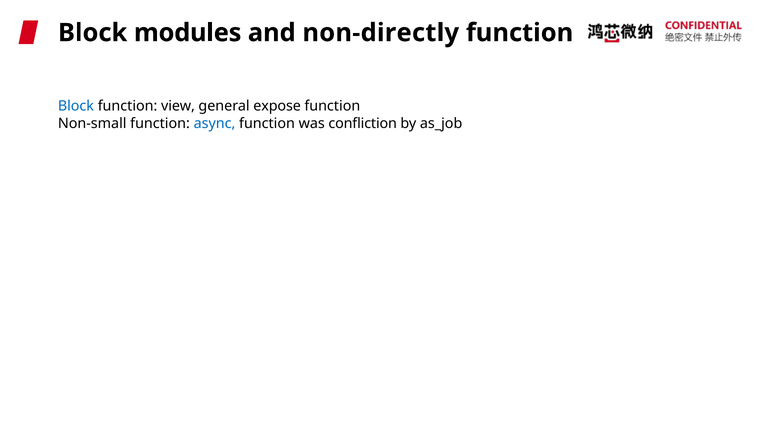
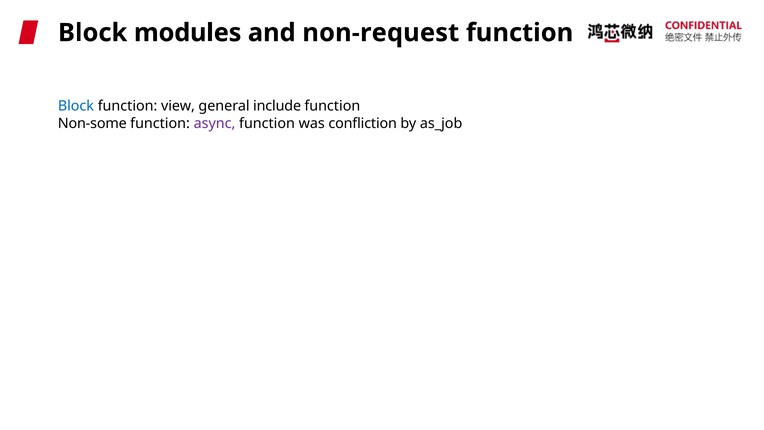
non-directly: non-directly -> non-request
expose: expose -> include
Non-small: Non-small -> Non-some
async colour: blue -> purple
